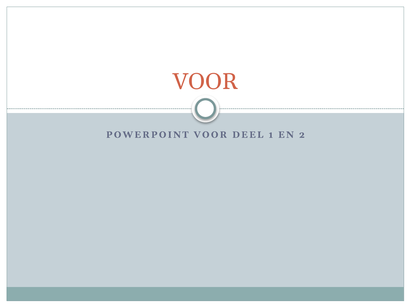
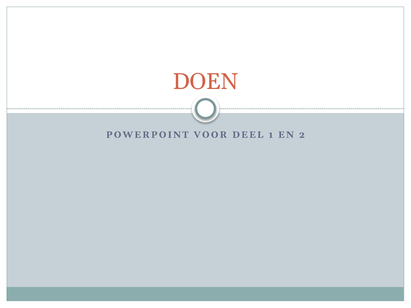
VOOR at (205, 82): VOOR -> DOEN
